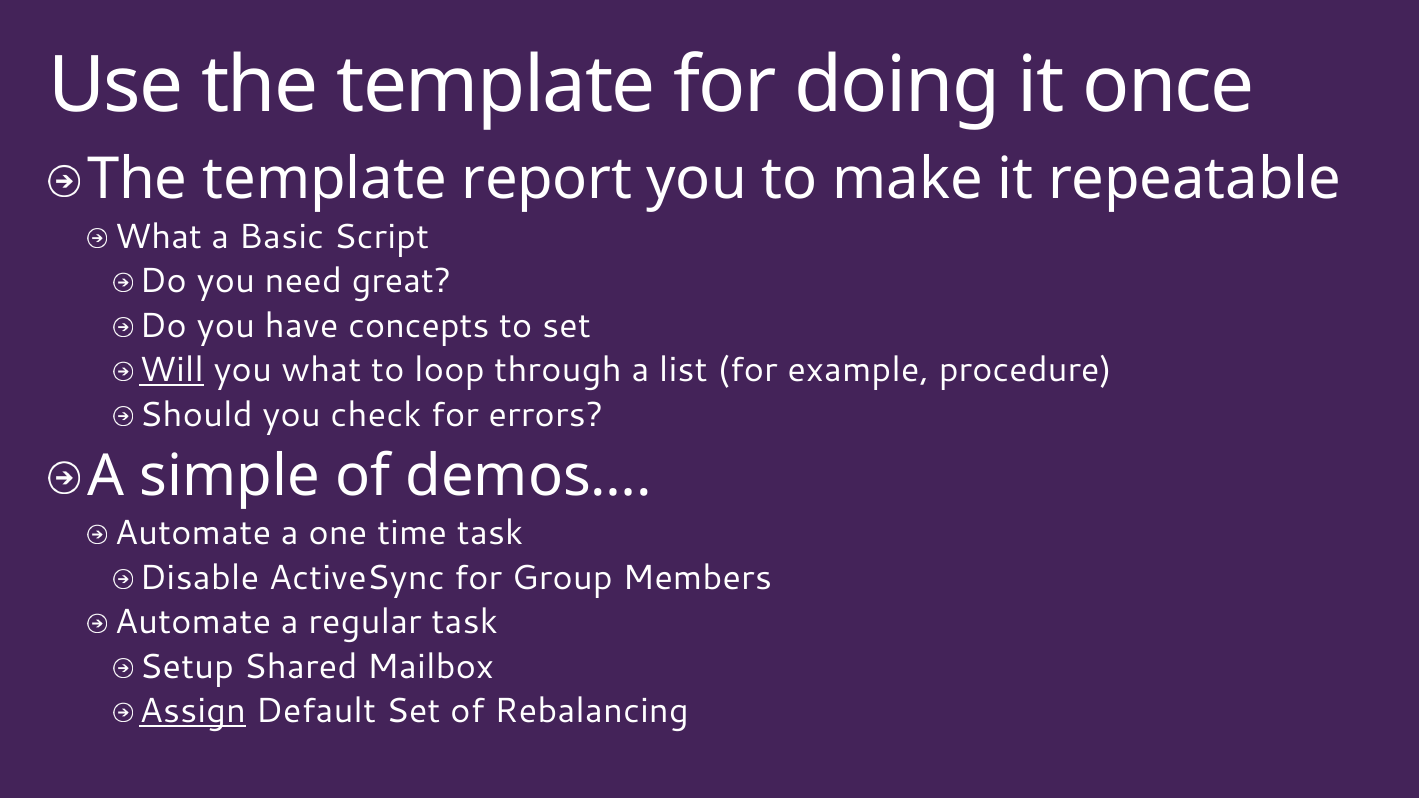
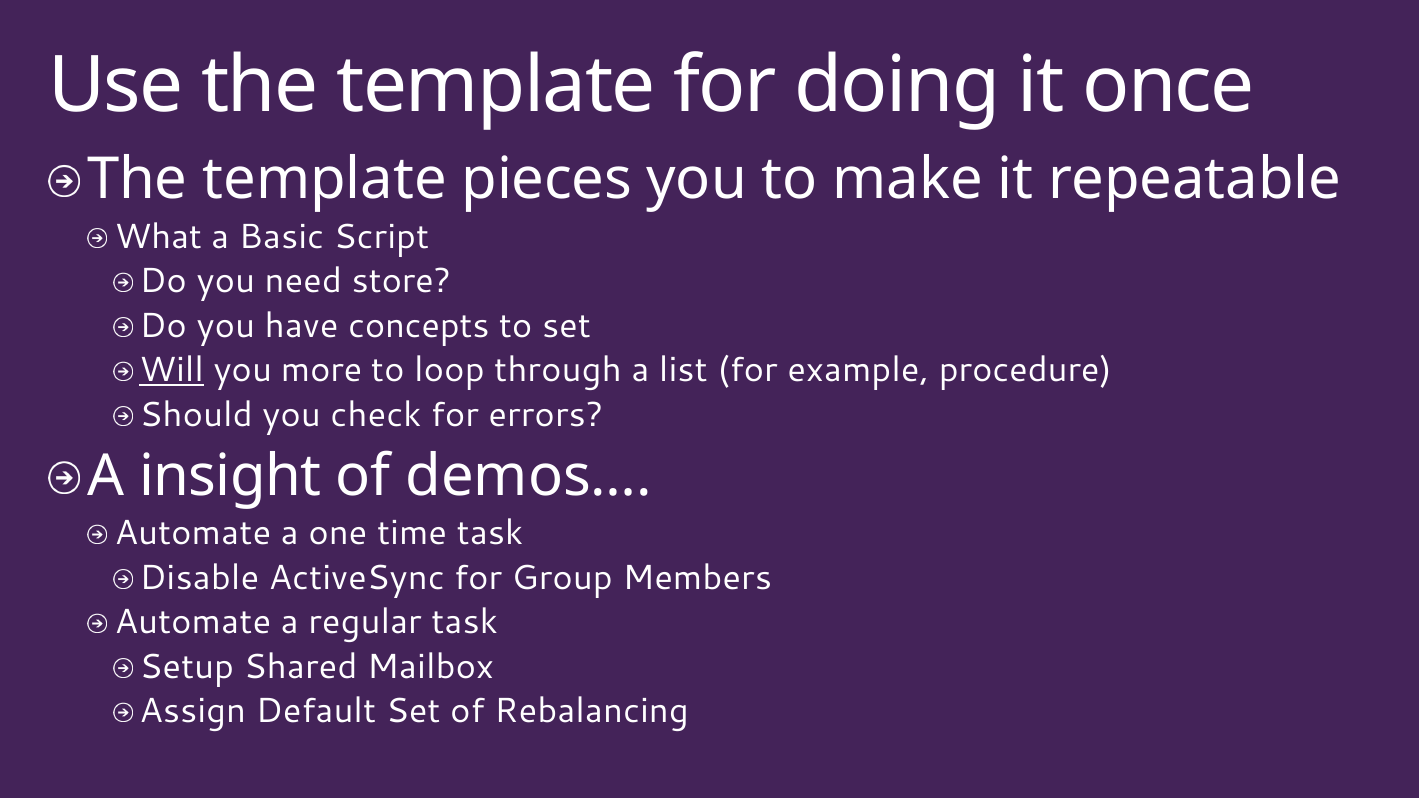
report: report -> pieces
great: great -> store
you what: what -> more
simple: simple -> insight
Assign underline: present -> none
